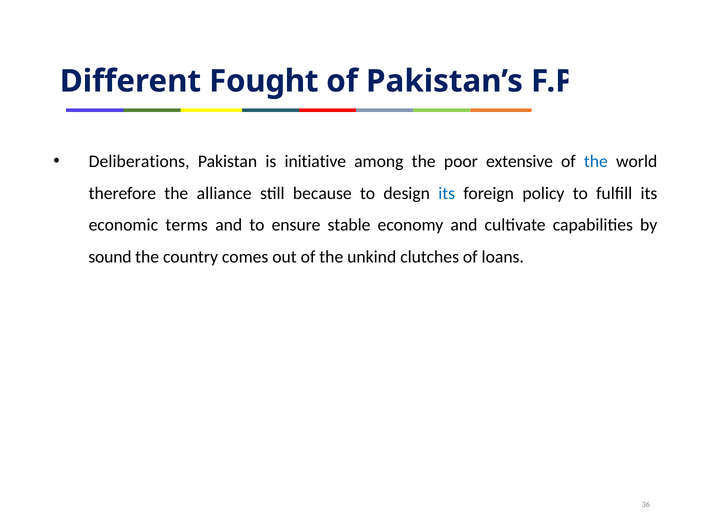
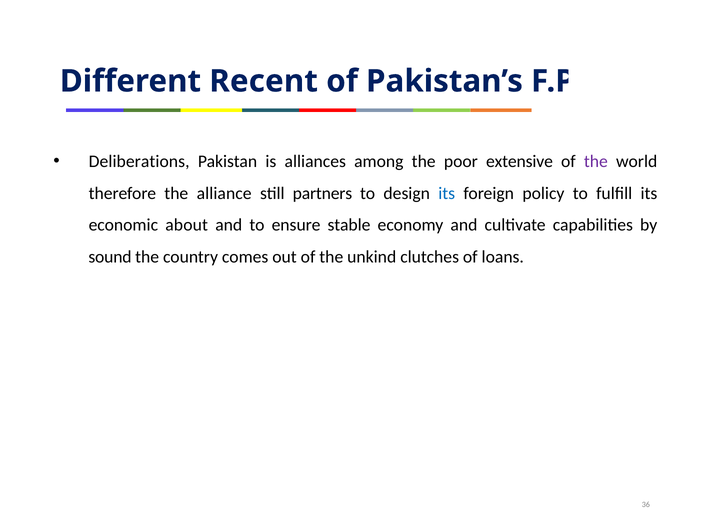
Fought: Fought -> Recent
initiative: initiative -> alliances
the at (596, 161) colour: blue -> purple
because: because -> partners
terms: terms -> about
